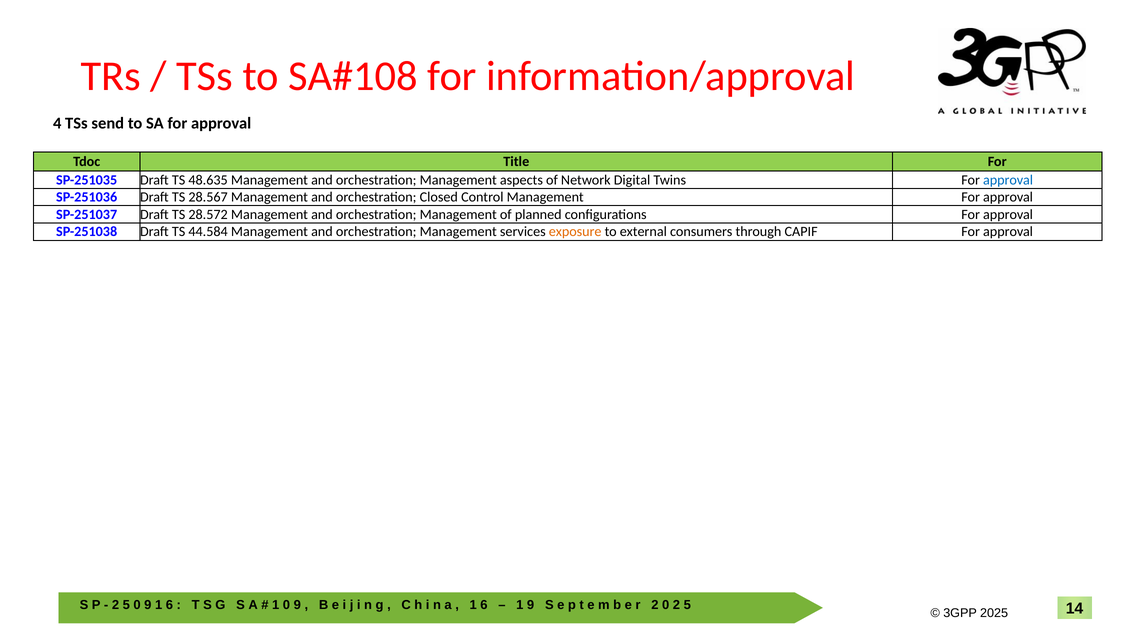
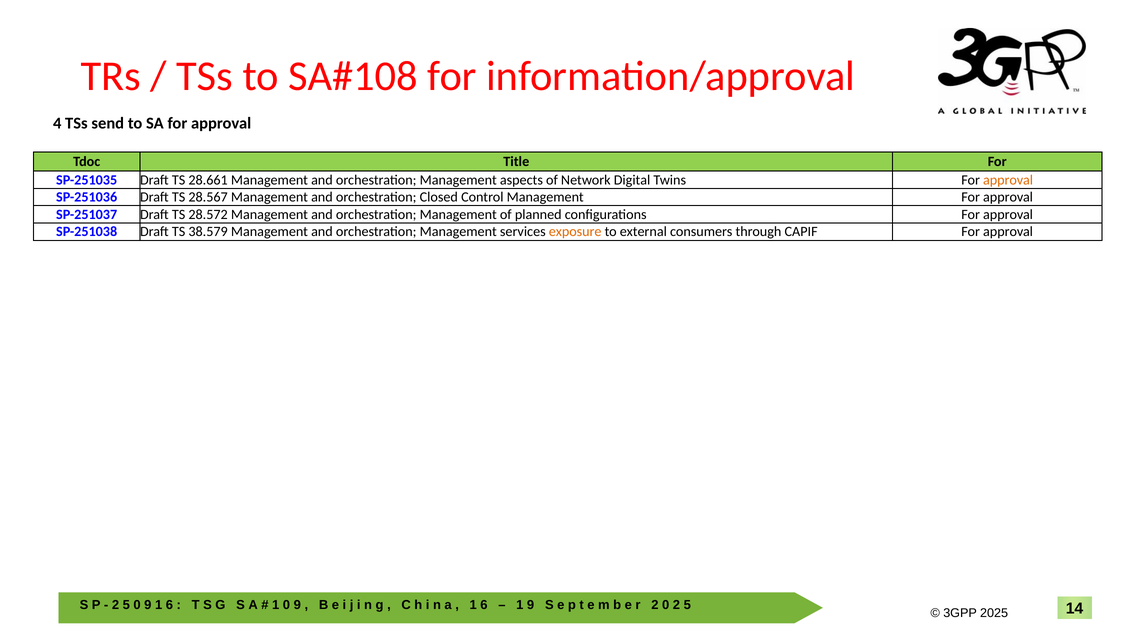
48.635: 48.635 -> 28.661
approval at (1008, 180) colour: blue -> orange
44.584: 44.584 -> 38.579
